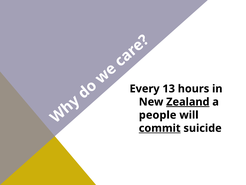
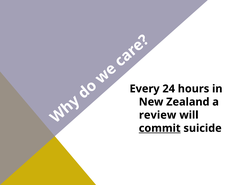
13: 13 -> 24
Zealand underline: present -> none
people: people -> review
